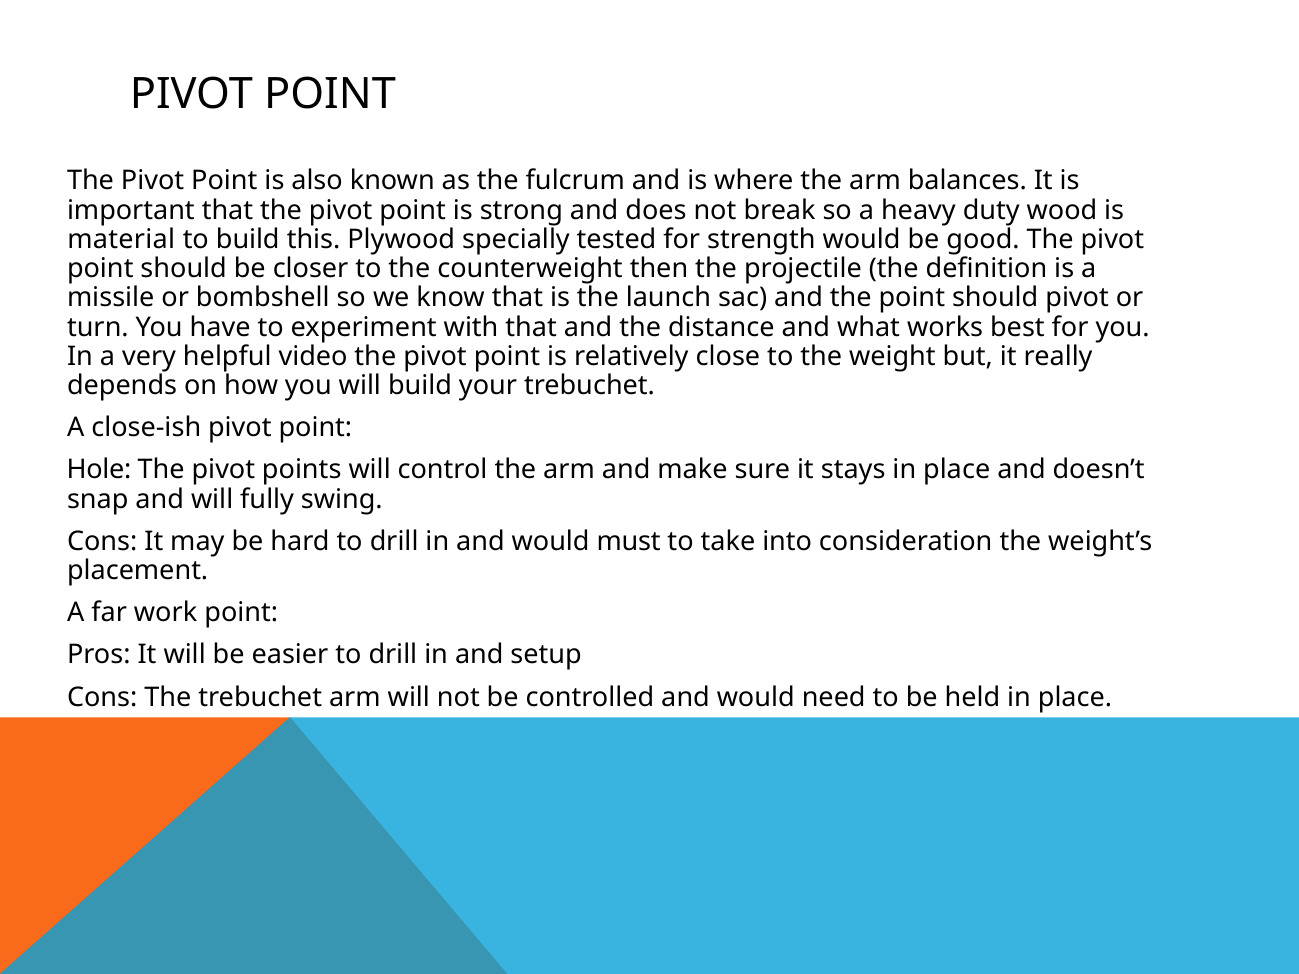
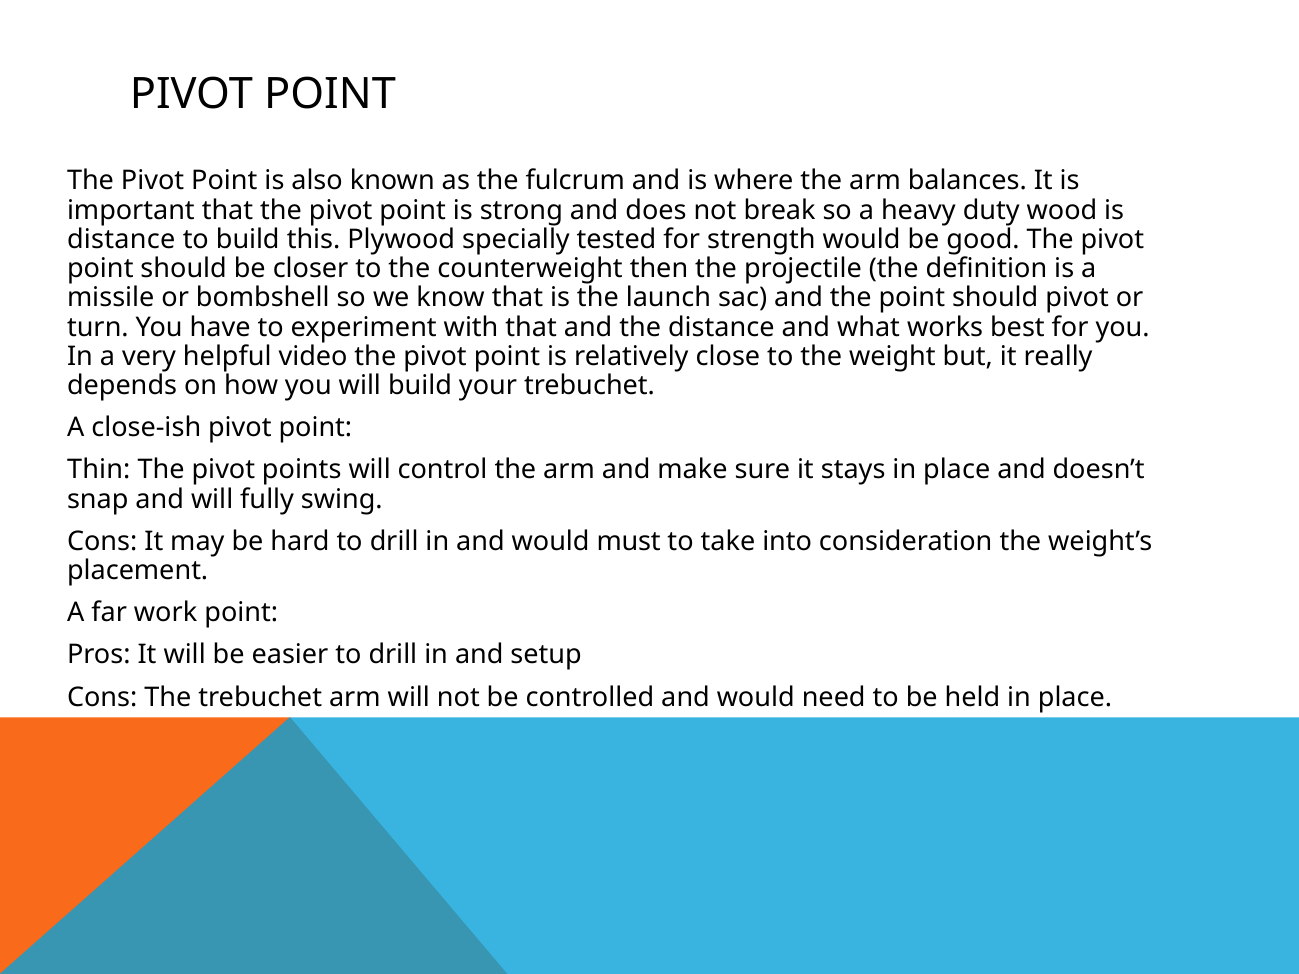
material at (121, 239): material -> distance
Hole: Hole -> Thin
